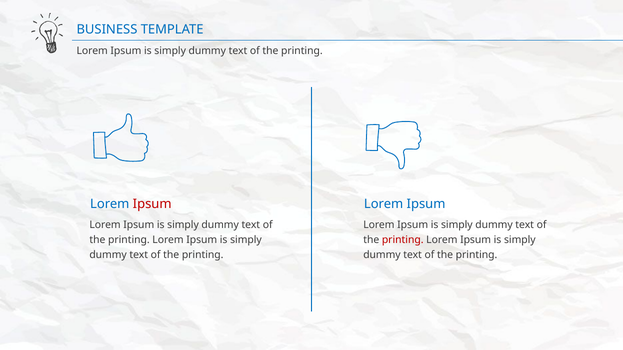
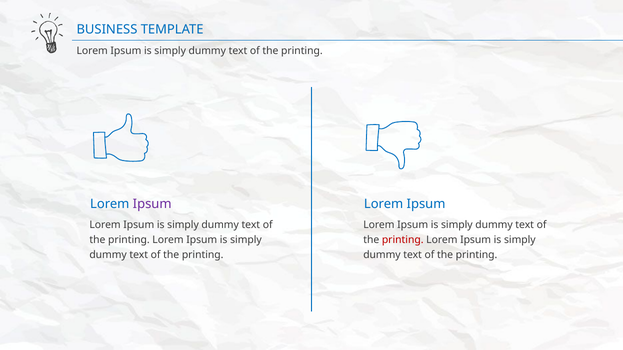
Ipsum at (152, 204) colour: red -> purple
